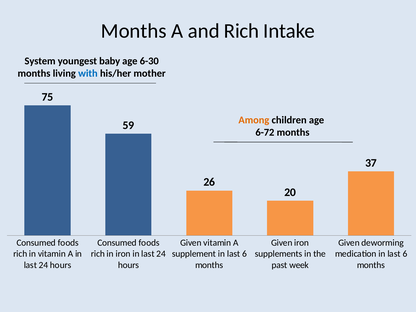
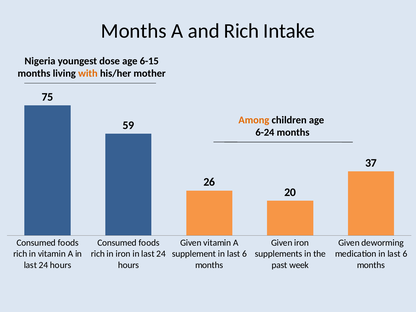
System: System -> Nigeria
baby: baby -> dose
6-30: 6-30 -> 6-15
with colour: blue -> orange
6-72: 6-72 -> 6-24
